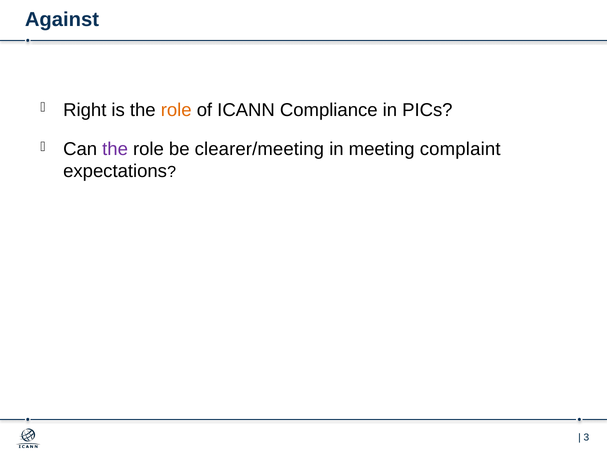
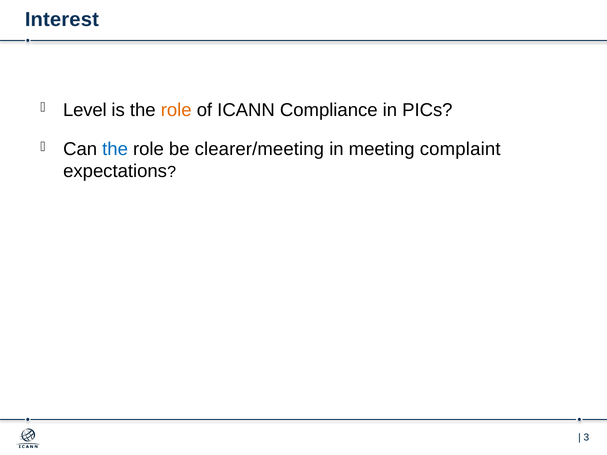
Against: Against -> Interest
Right: Right -> Level
the at (115, 149) colour: purple -> blue
